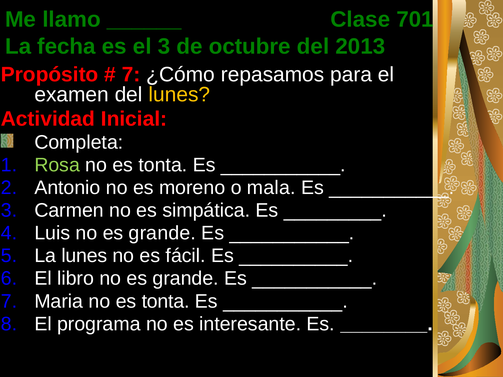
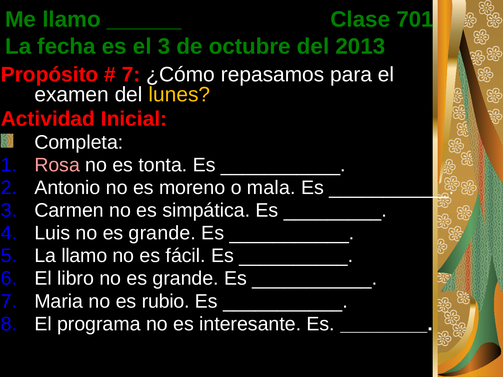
Rosa colour: light green -> pink
La lunes: lunes -> llamo
Maria no es tonta: tonta -> rubio
